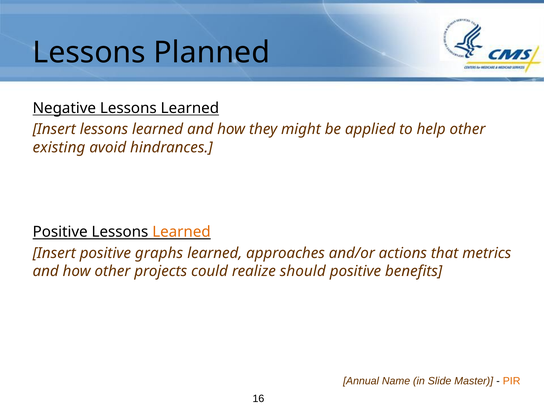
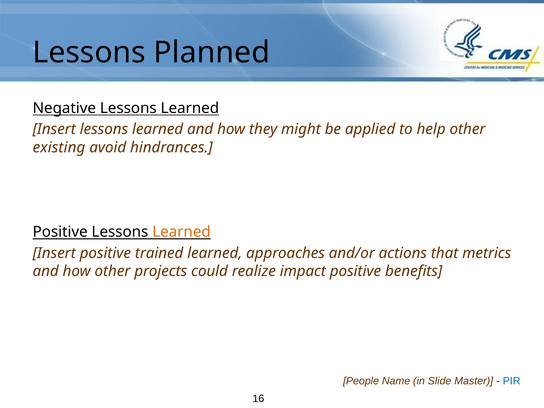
graphs: graphs -> trained
should: should -> impact
Annual: Annual -> People
PIR colour: orange -> blue
